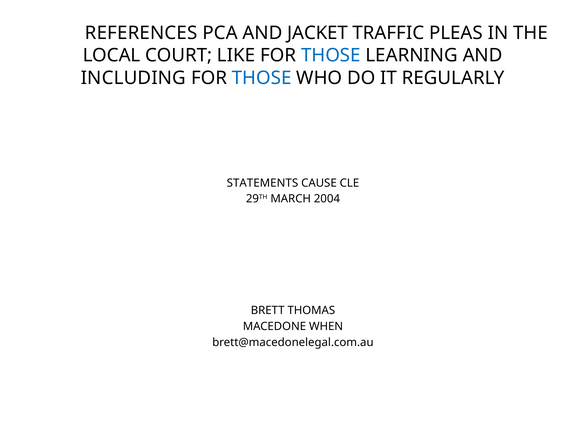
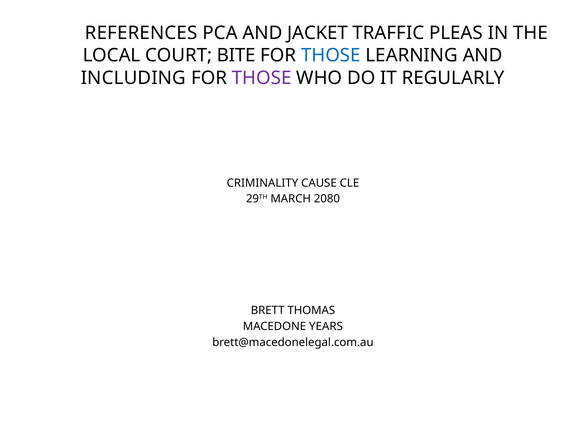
LIKE: LIKE -> BITE
THOSE at (262, 78) colour: blue -> purple
STATEMENTS: STATEMENTS -> CRIMINALITY
2004: 2004 -> 2080
WHEN: WHEN -> YEARS
